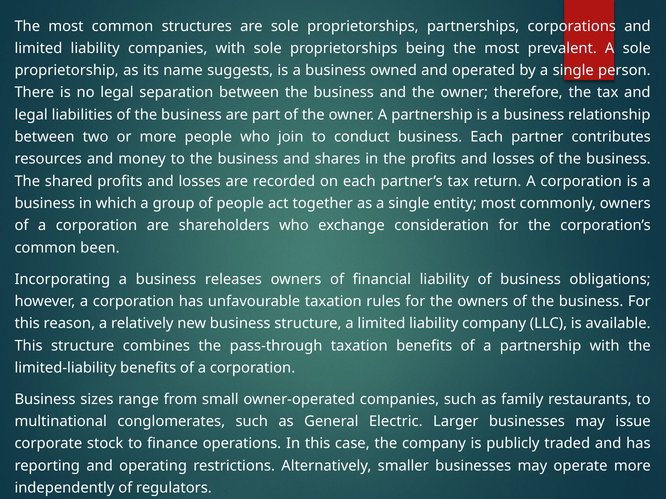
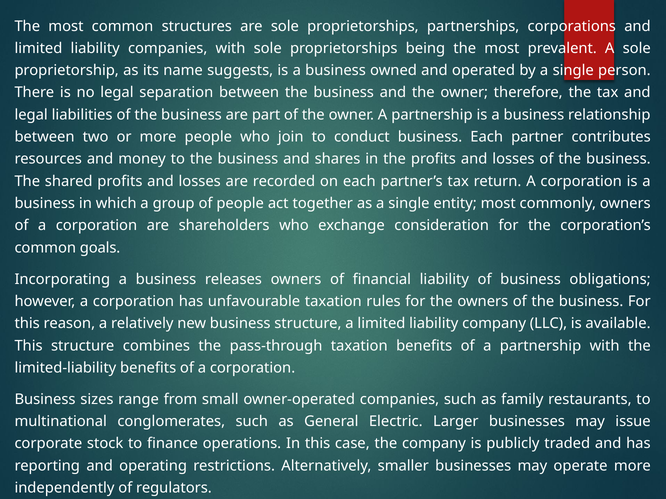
been: been -> goals
